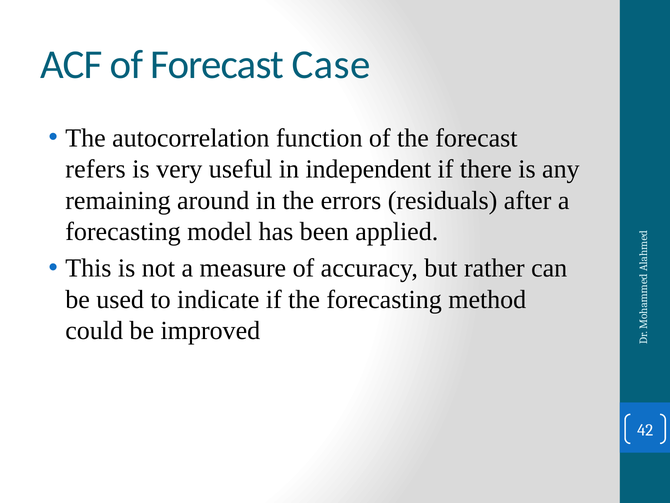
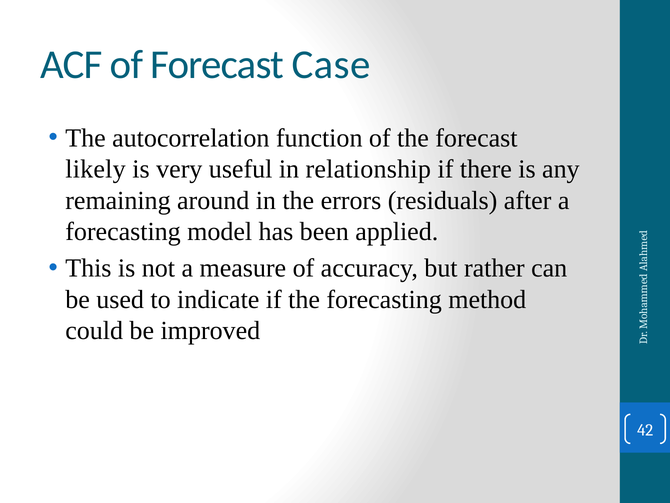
refers: refers -> likely
independent: independent -> relationship
